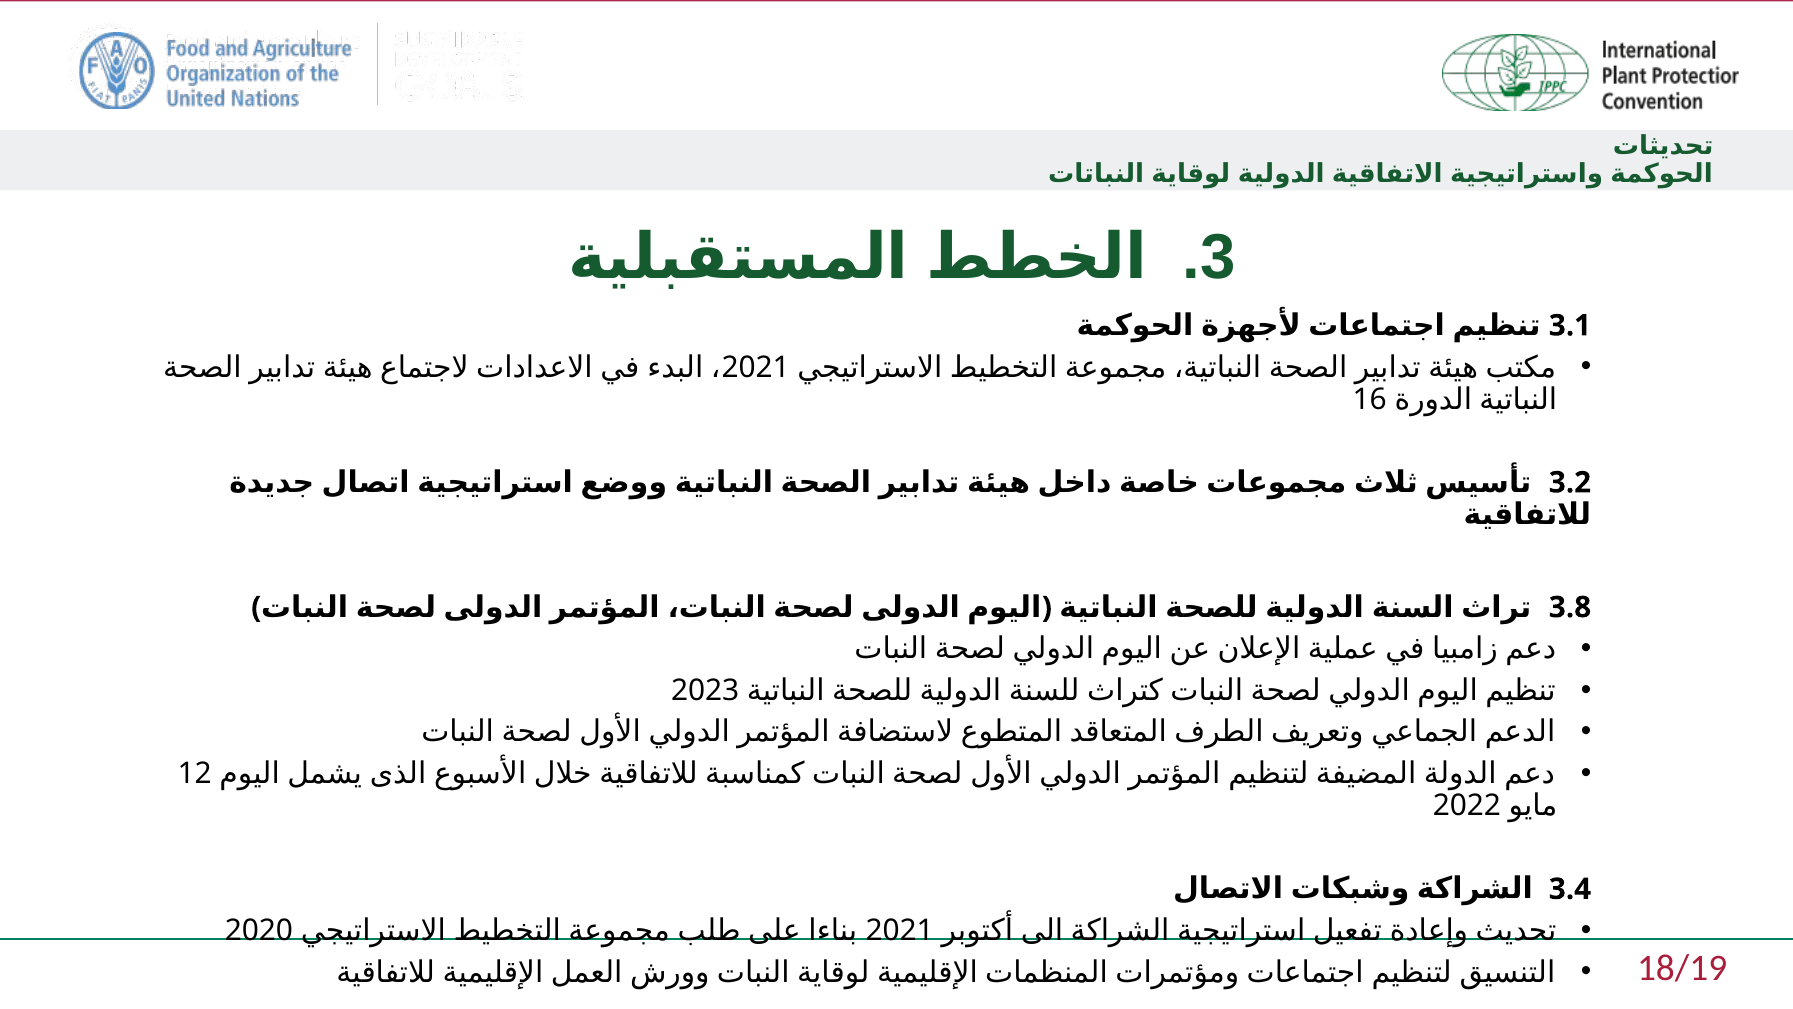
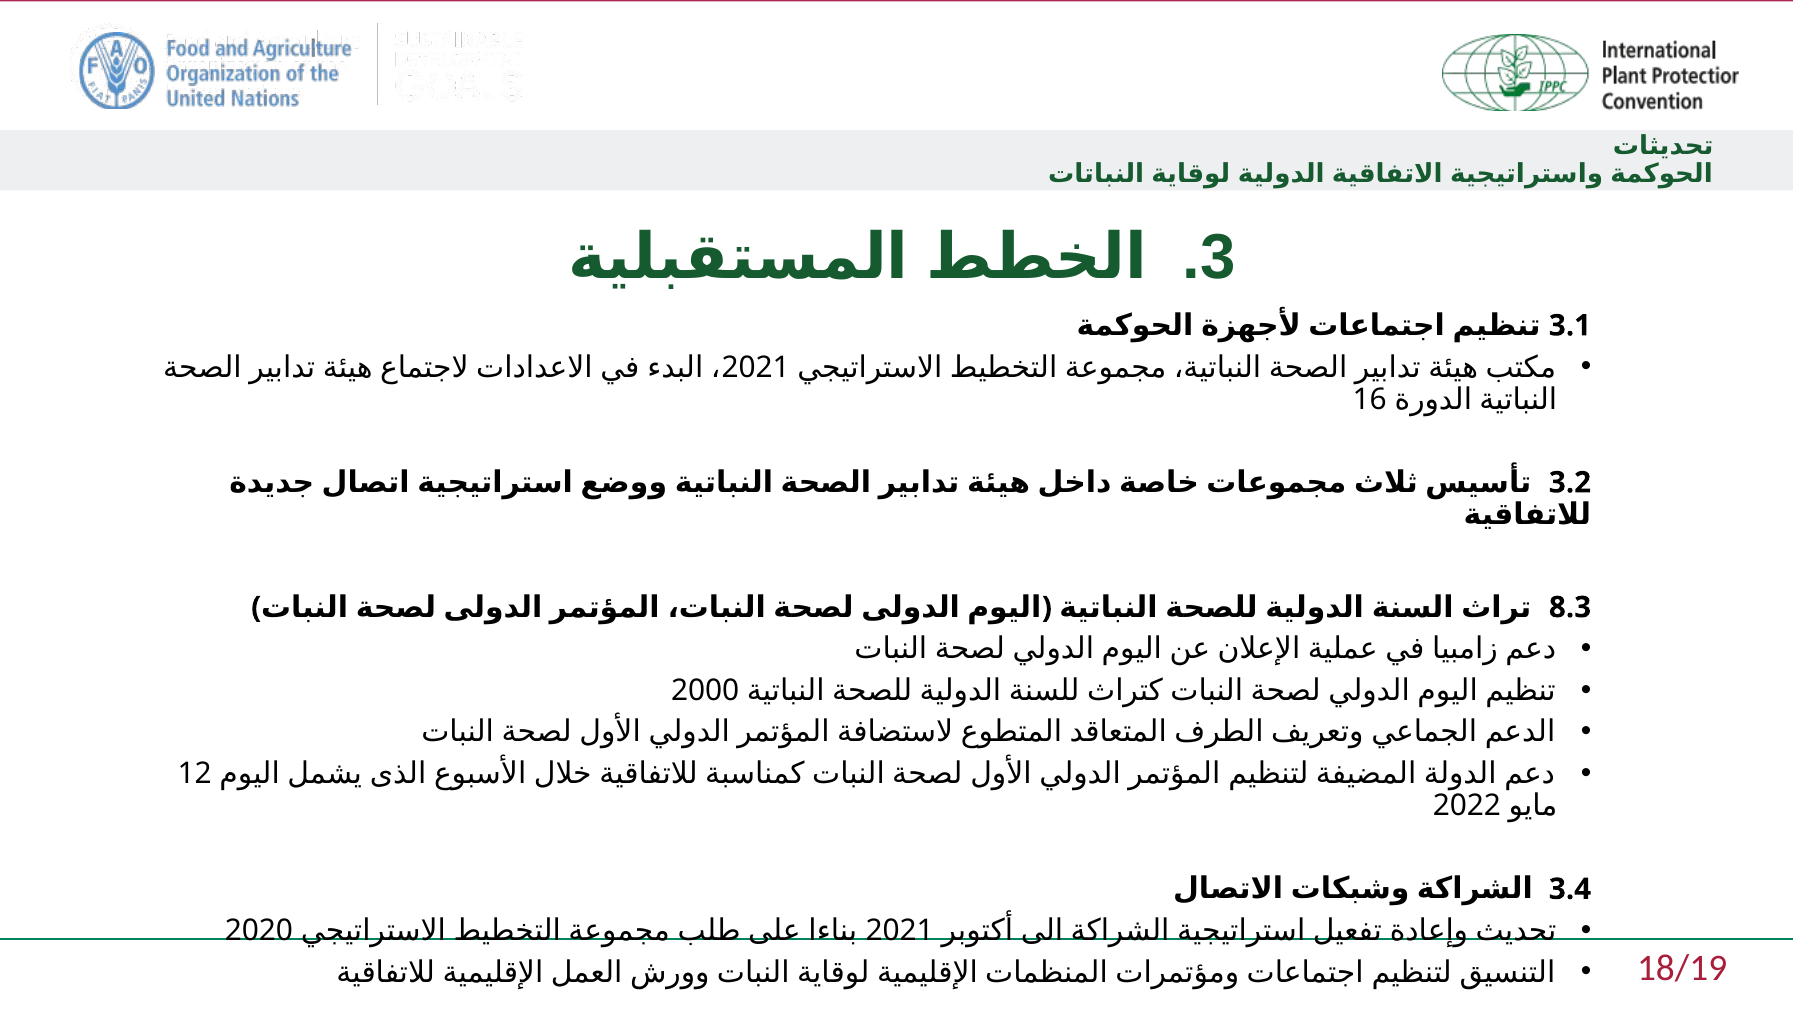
3.8: 3.8 -> 8.3
2023: 2023 -> 2000
